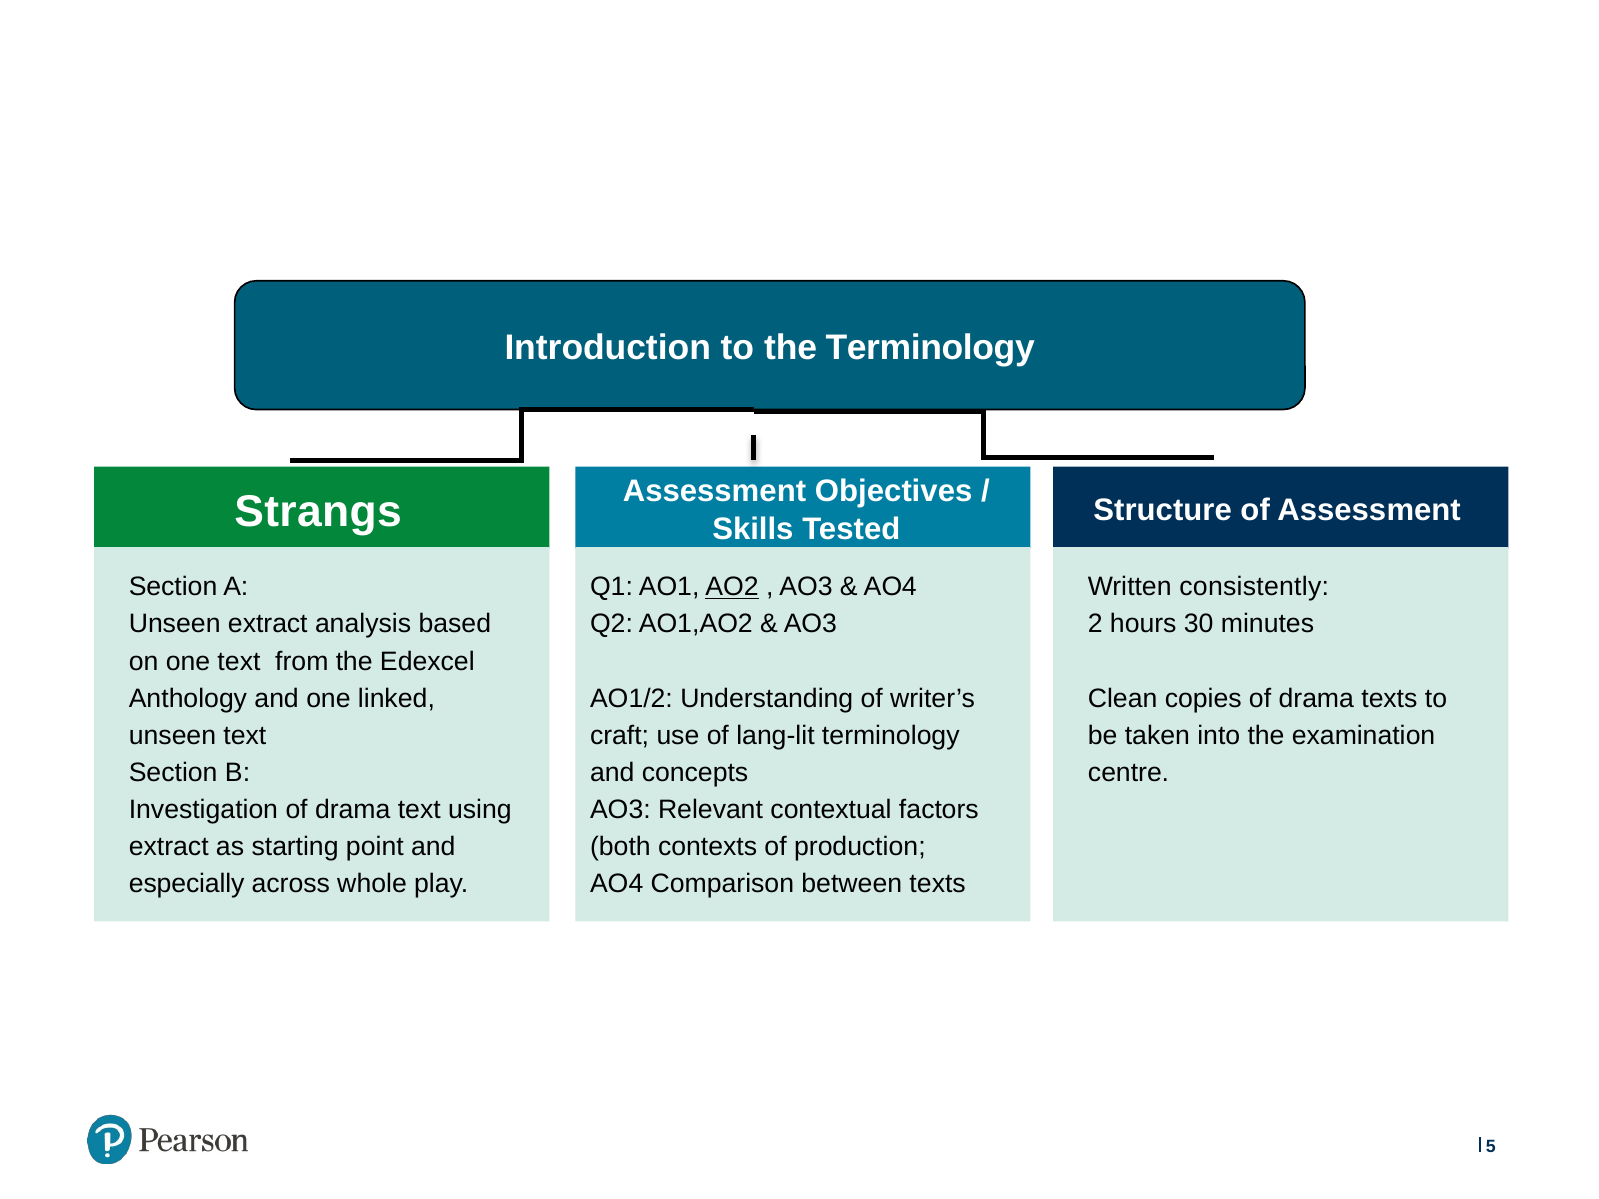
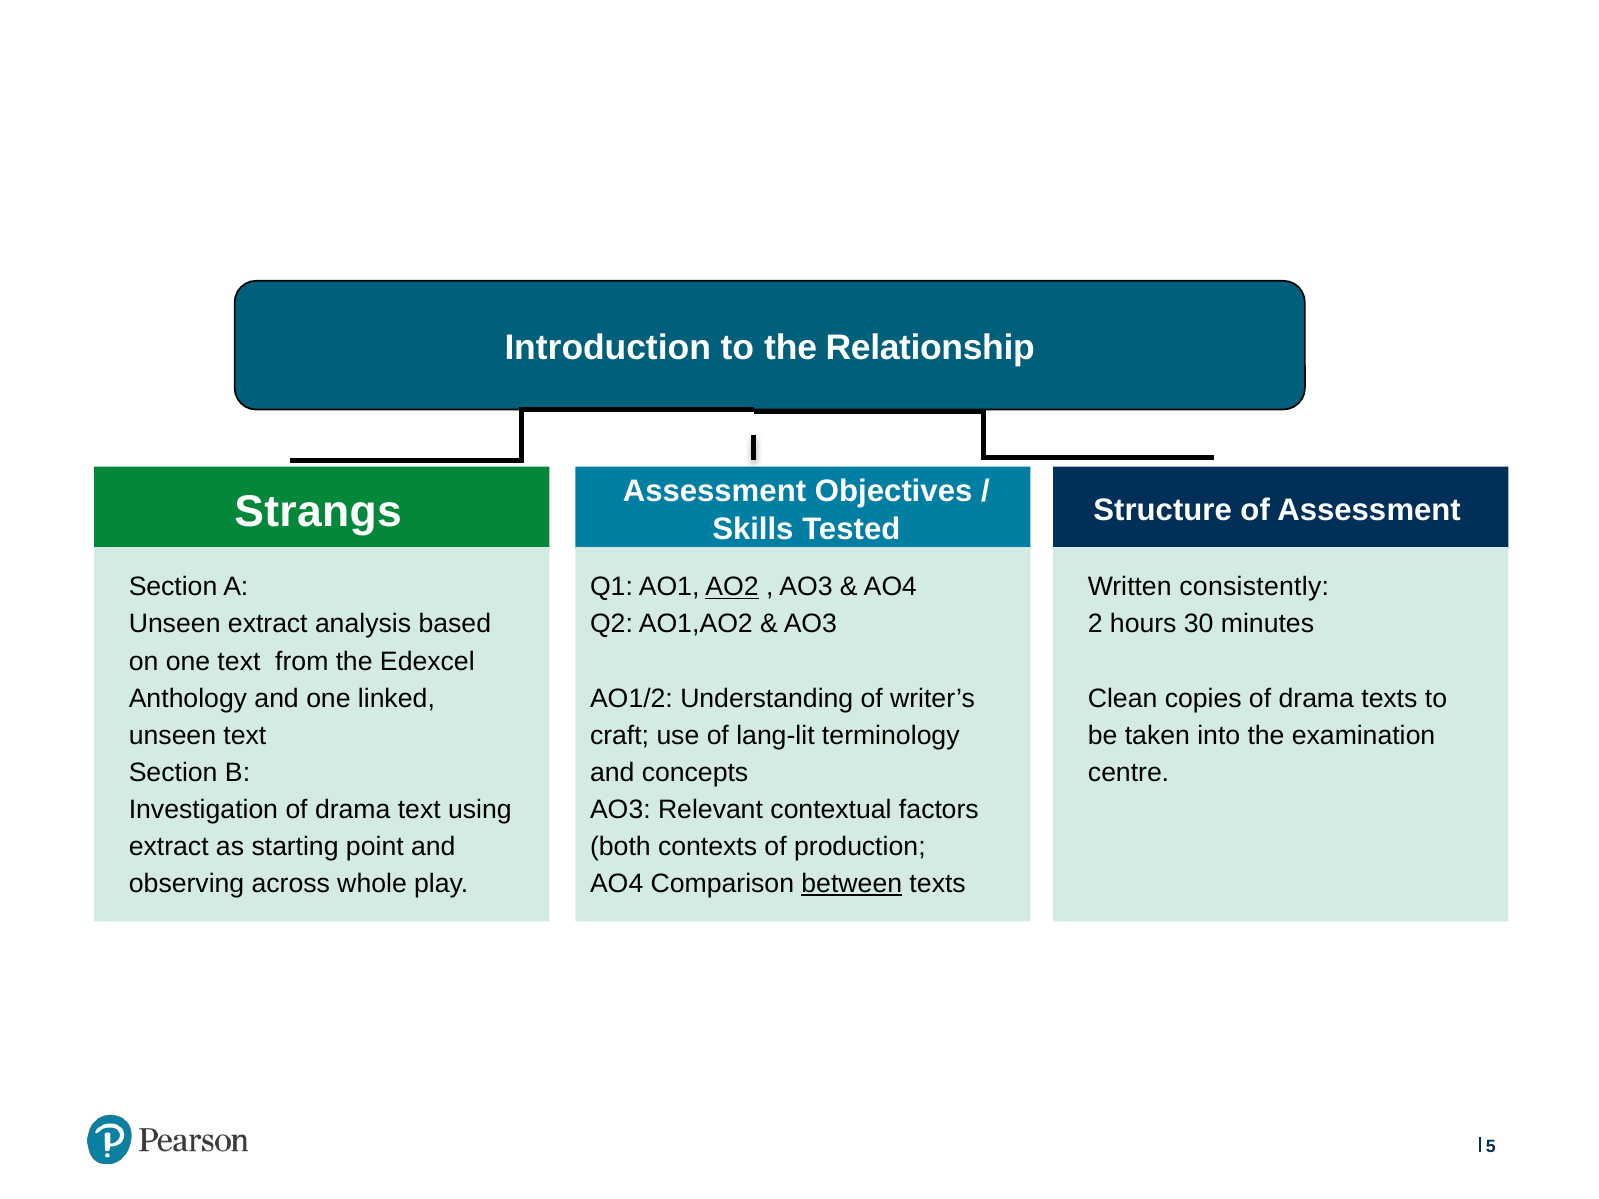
the Terminology: Terminology -> Relationship
especially: especially -> observing
between underline: none -> present
